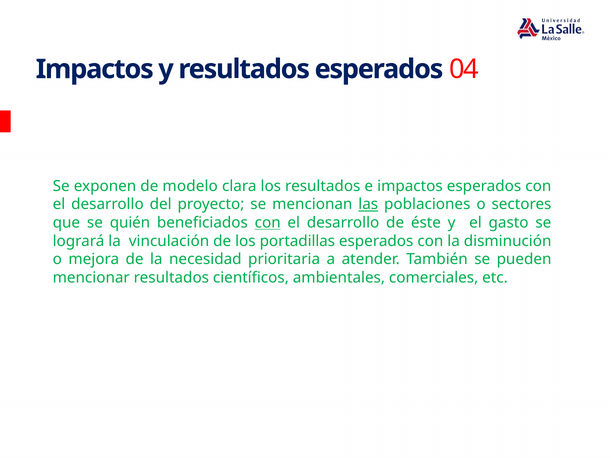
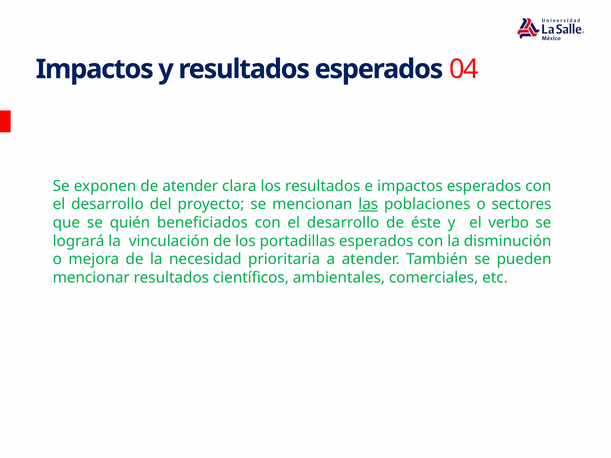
de modelo: modelo -> atender
con at (268, 223) underline: present -> none
gasto: gasto -> verbo
